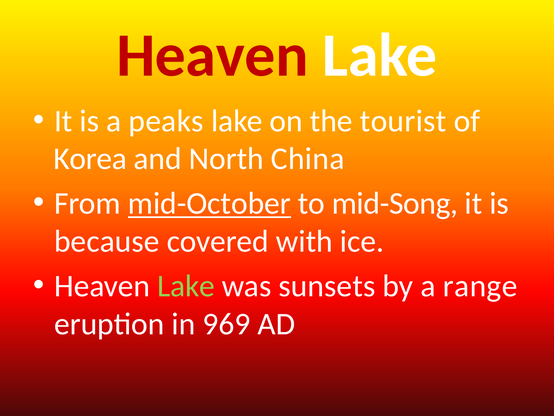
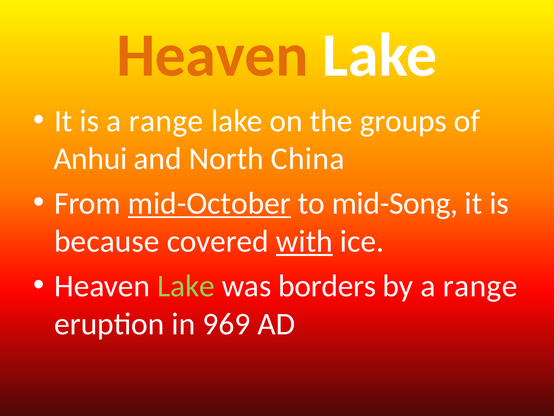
Heaven at (212, 56) colour: red -> orange
is a peaks: peaks -> range
tourist: tourist -> groups
Korea: Korea -> Anhui
with underline: none -> present
sunsets: sunsets -> borders
